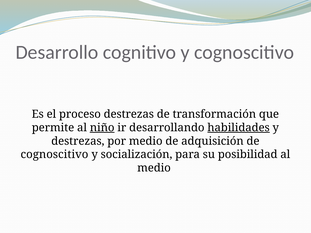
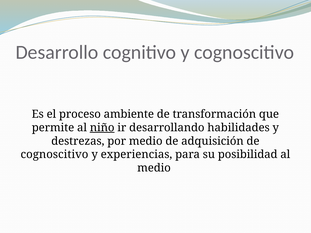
proceso destrezas: destrezas -> ambiente
habilidades underline: present -> none
socialización: socialización -> experiencias
